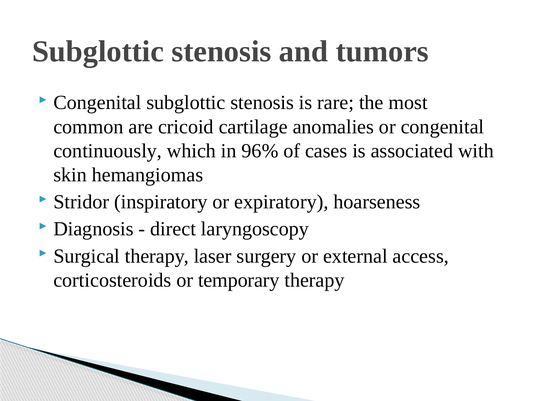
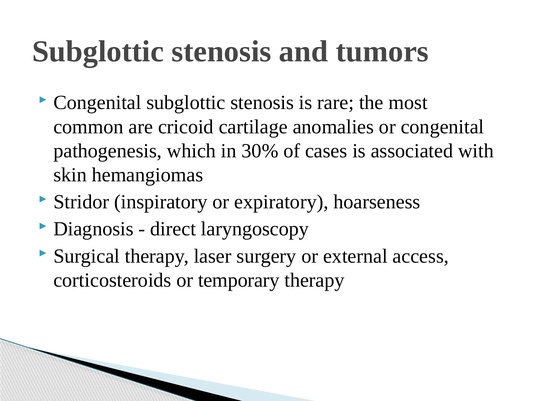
continuously: continuously -> pathogenesis
96%: 96% -> 30%
